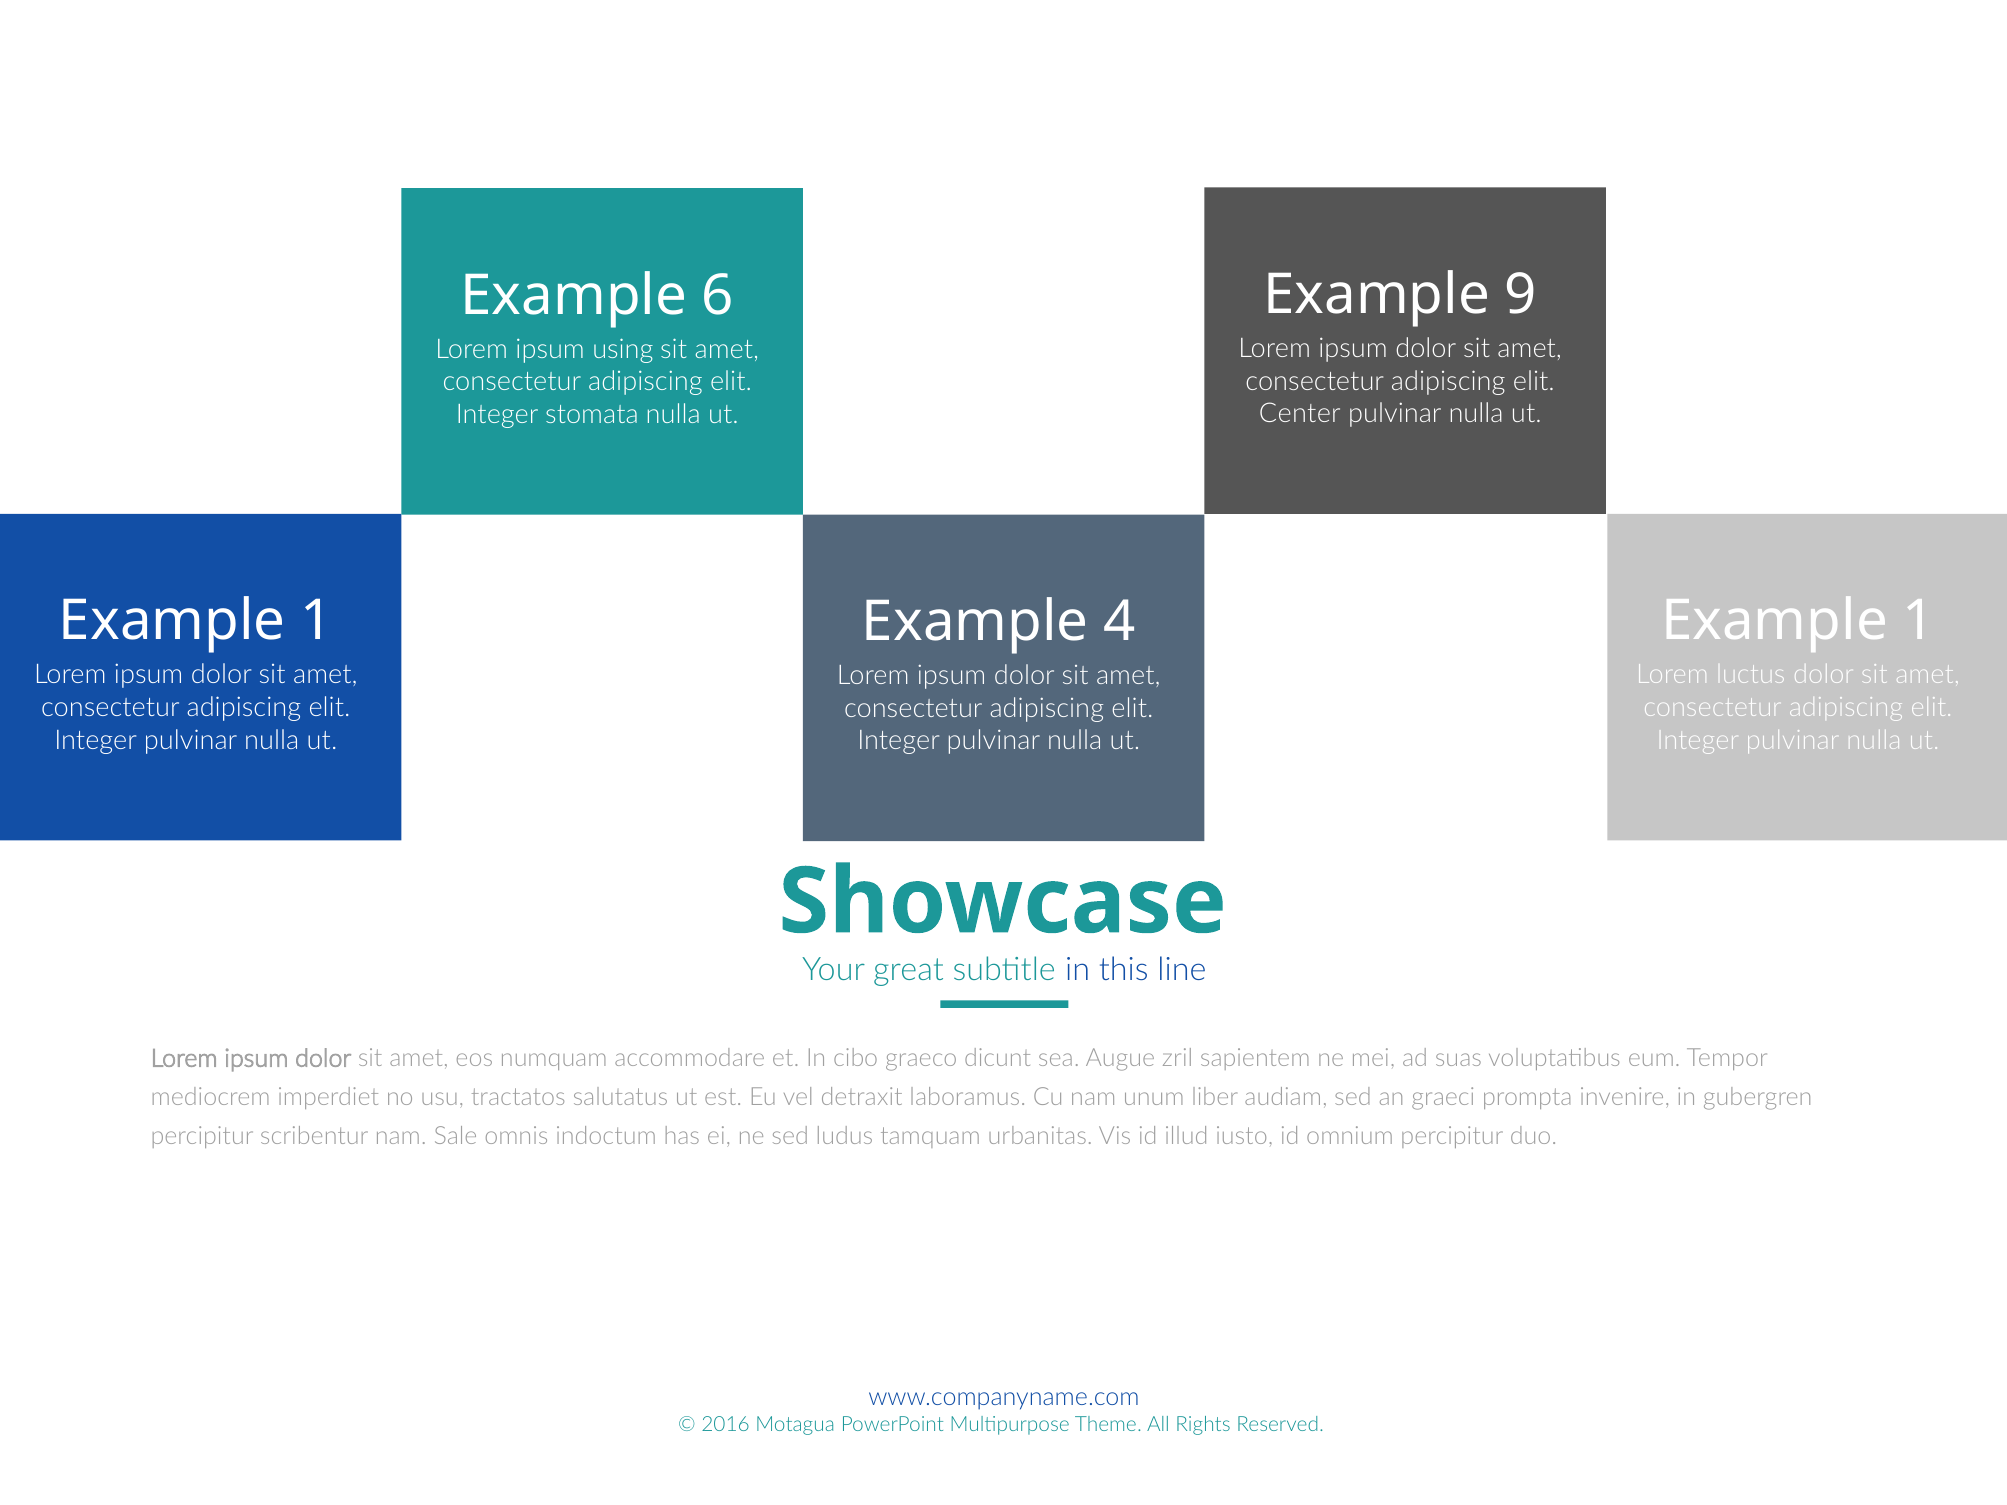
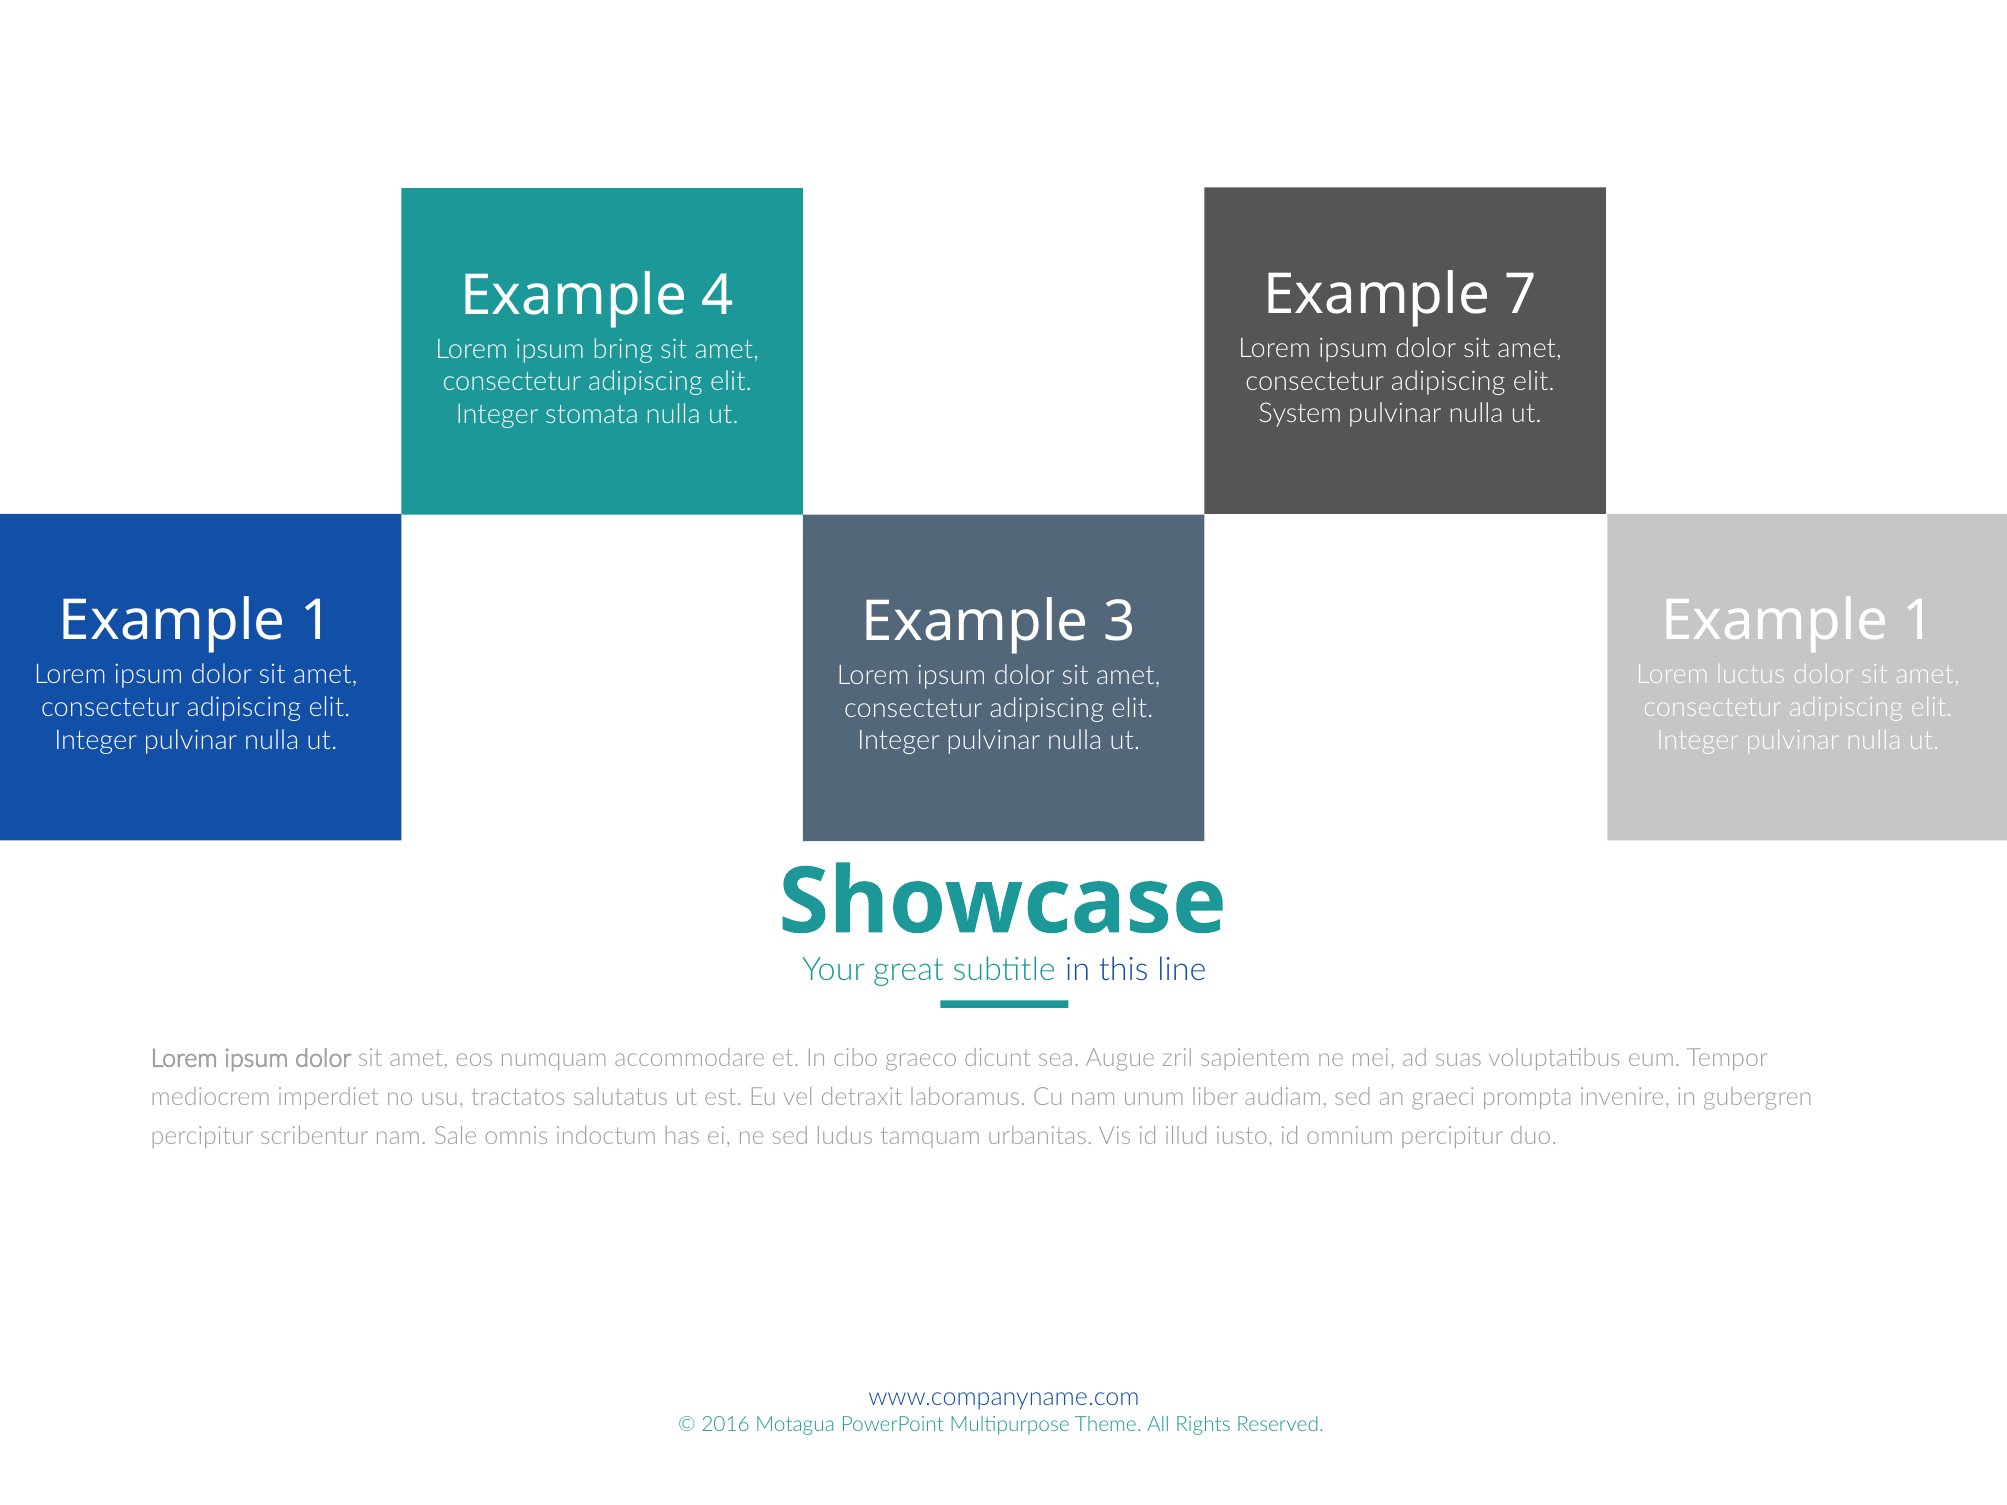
9: 9 -> 7
6: 6 -> 4
using: using -> bring
Center: Center -> System
4: 4 -> 3
